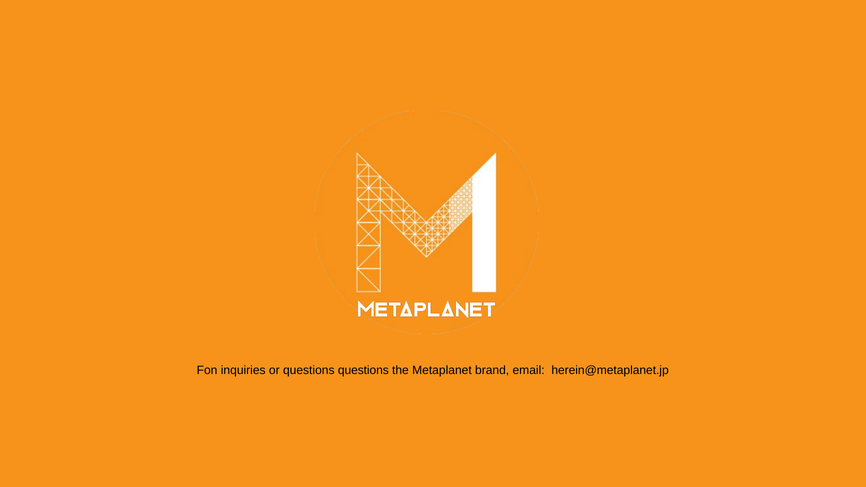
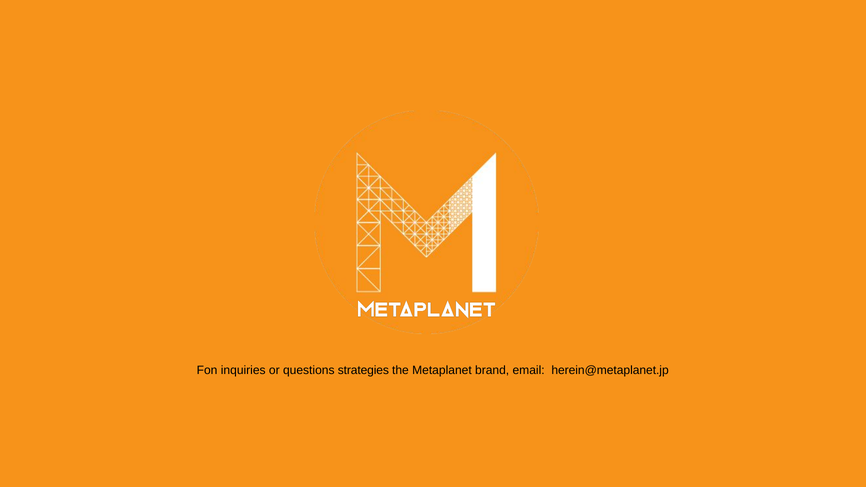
questions questions: questions -> strategies
